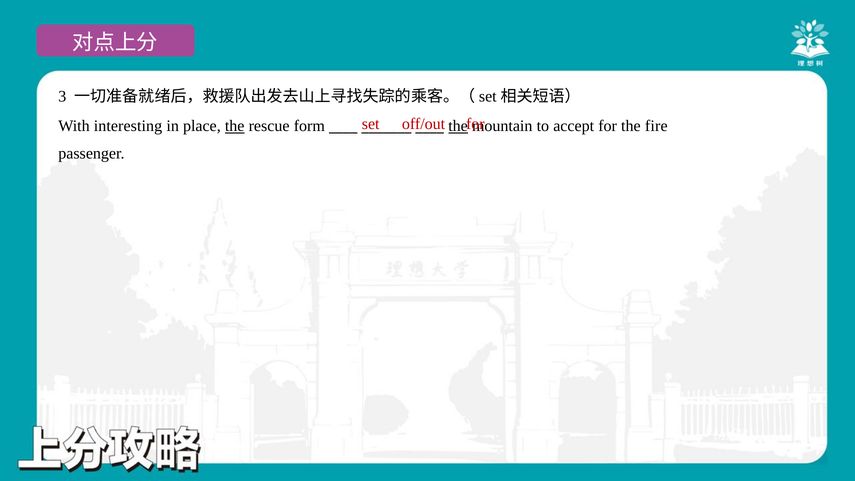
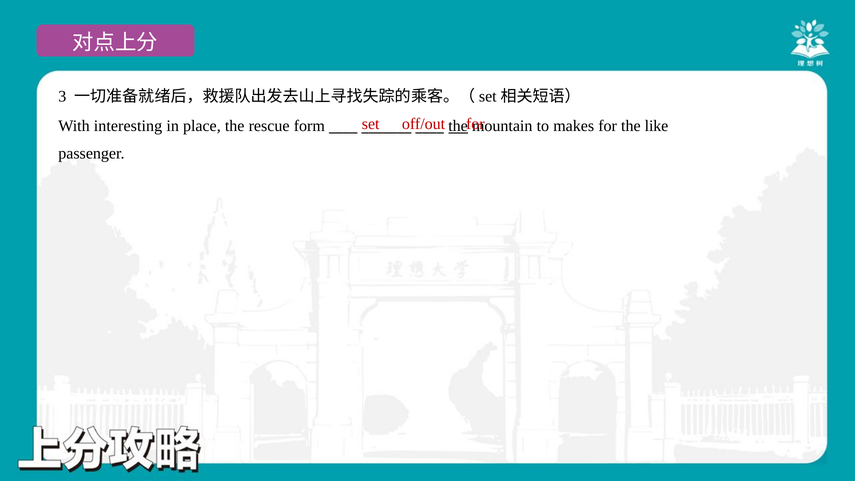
the at (235, 126) underline: present -> none
accept: accept -> makes
fire: fire -> like
